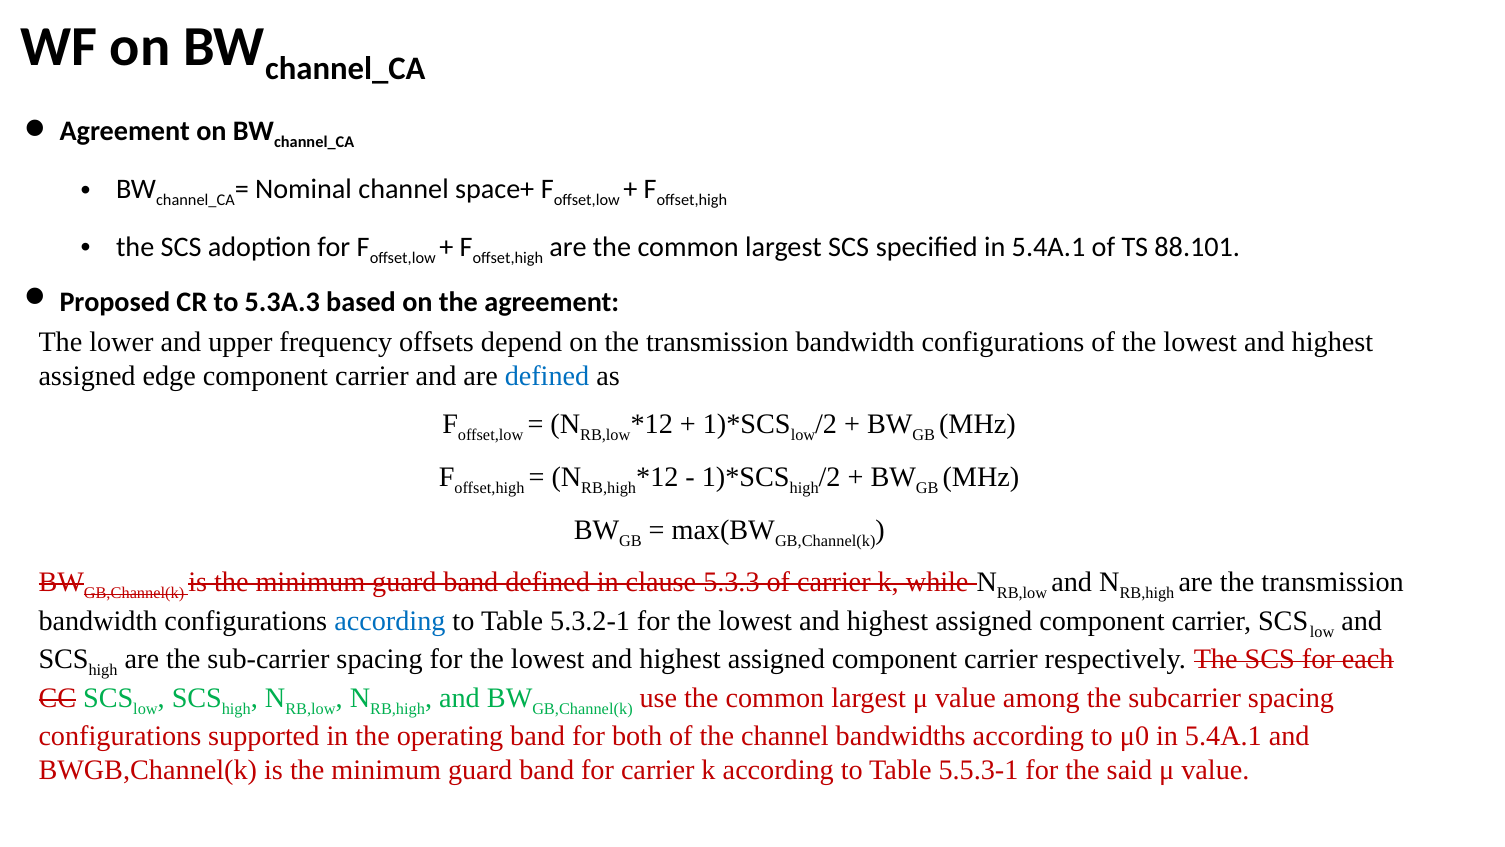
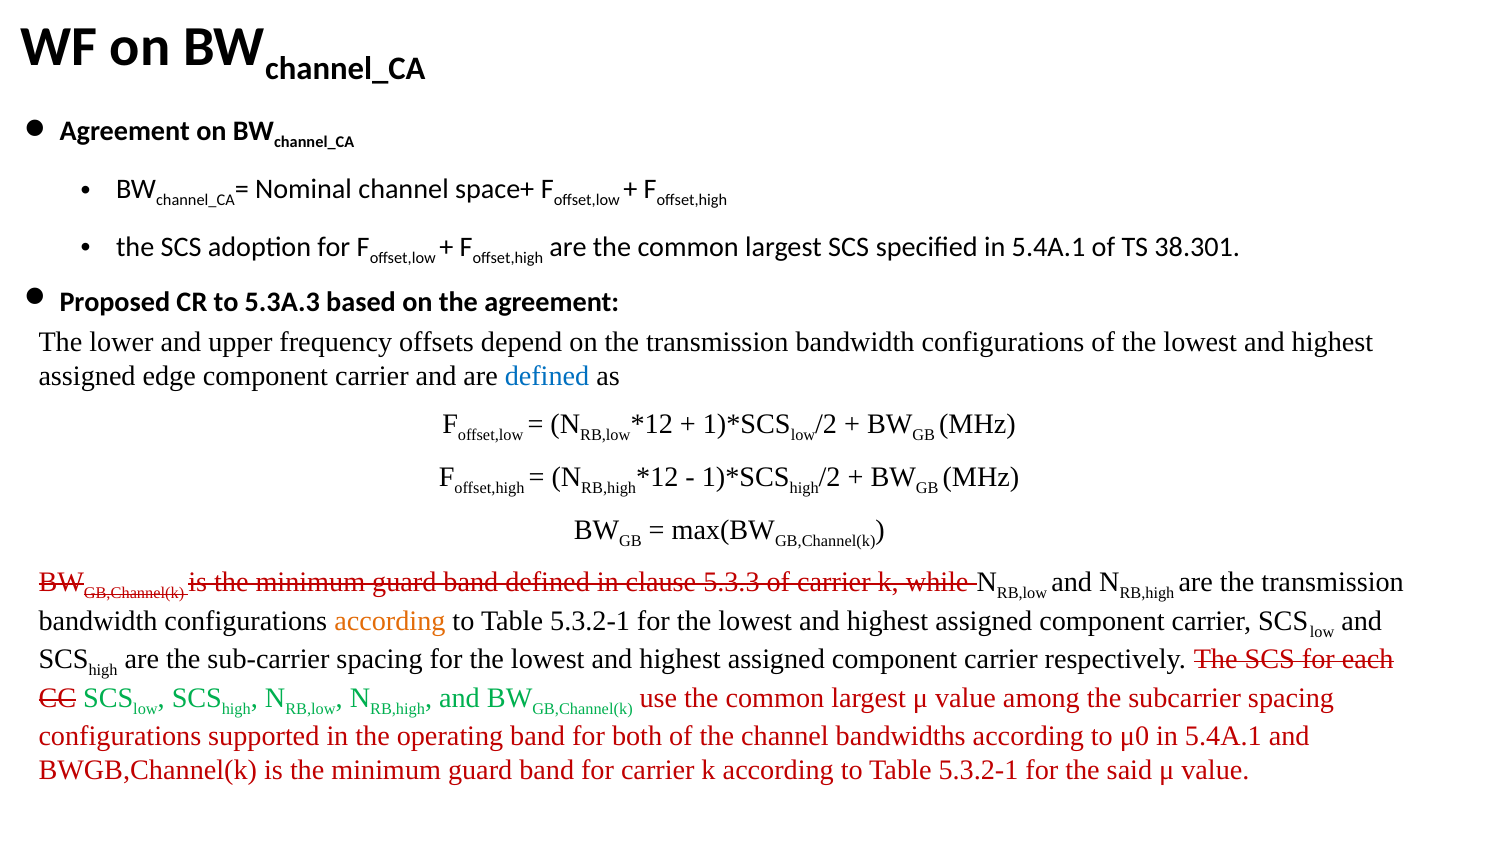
88.101: 88.101 -> 38.301
according at (390, 621) colour: blue -> orange
5.5.3-1 at (978, 770): 5.5.3-1 -> 5.3.2-1
